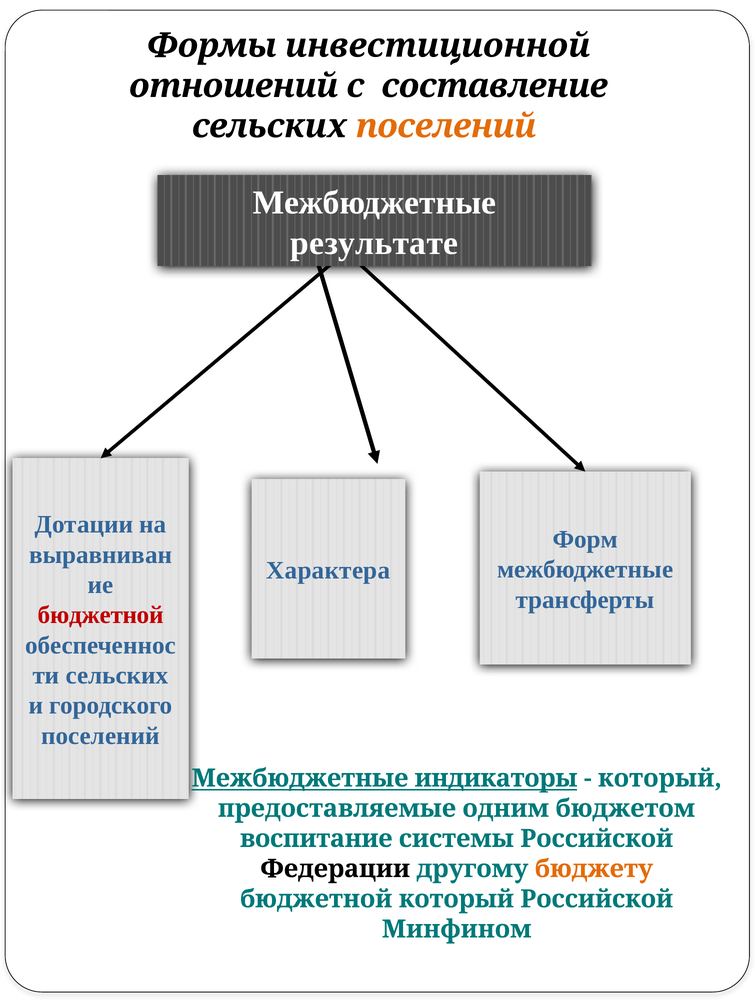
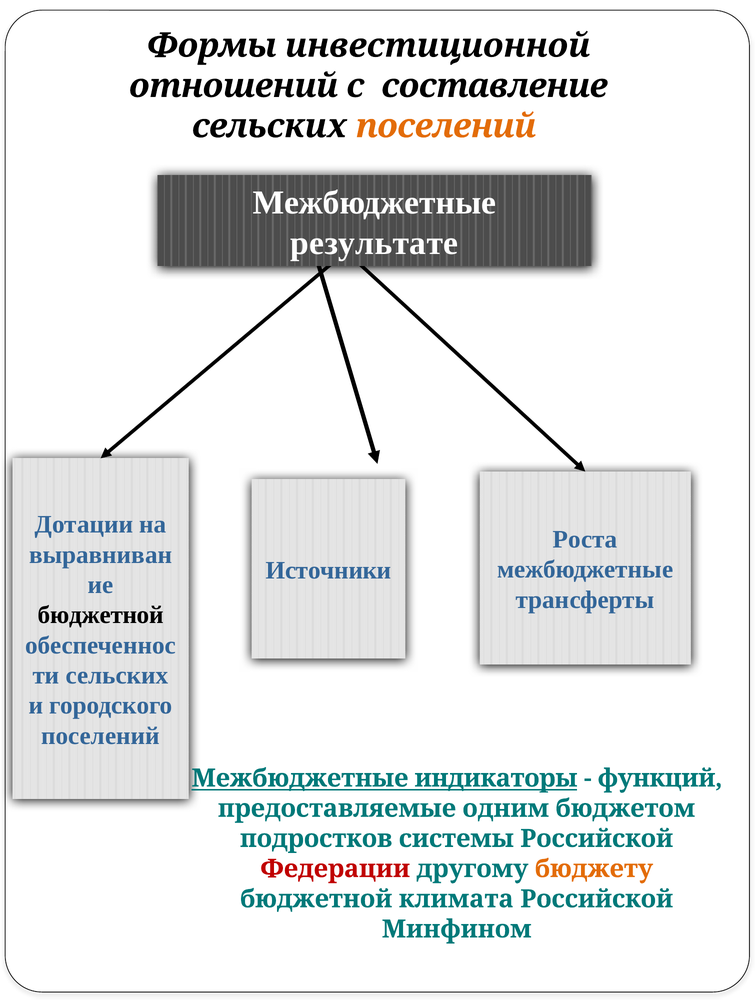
Форм: Форм -> Роста
Характера: Характера -> Источники
бюджетной at (101, 616) colour: red -> black
который at (660, 779): который -> функций
воспитание: воспитание -> подростков
Федерации colour: black -> red
бюджетной который: который -> климата
